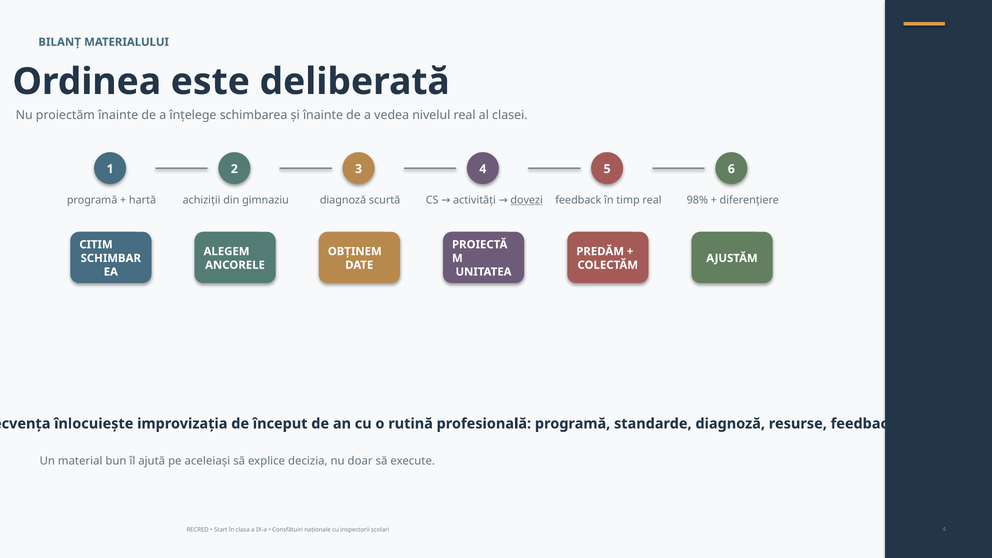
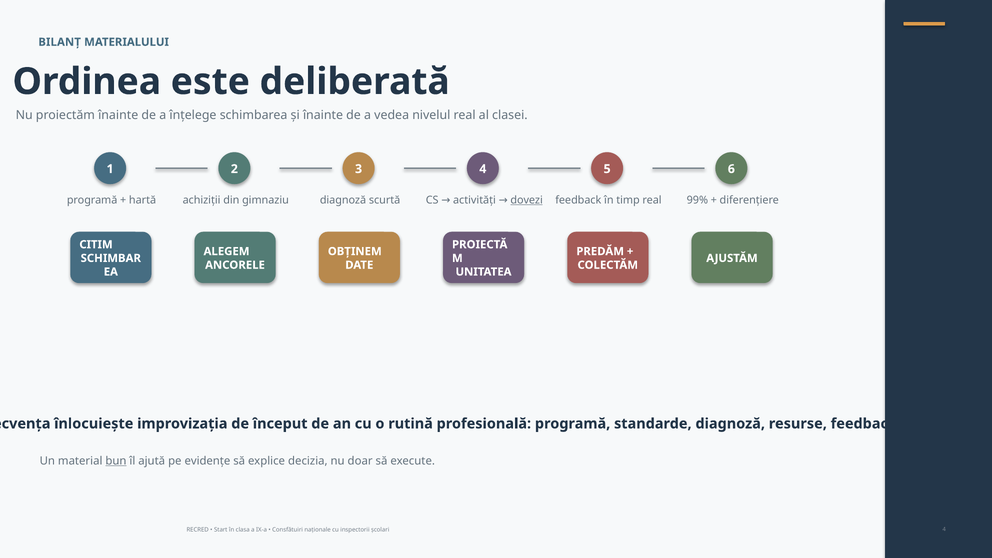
98%: 98% -> 99%
bun underline: none -> present
aceleiași: aceleiași -> evidențe
